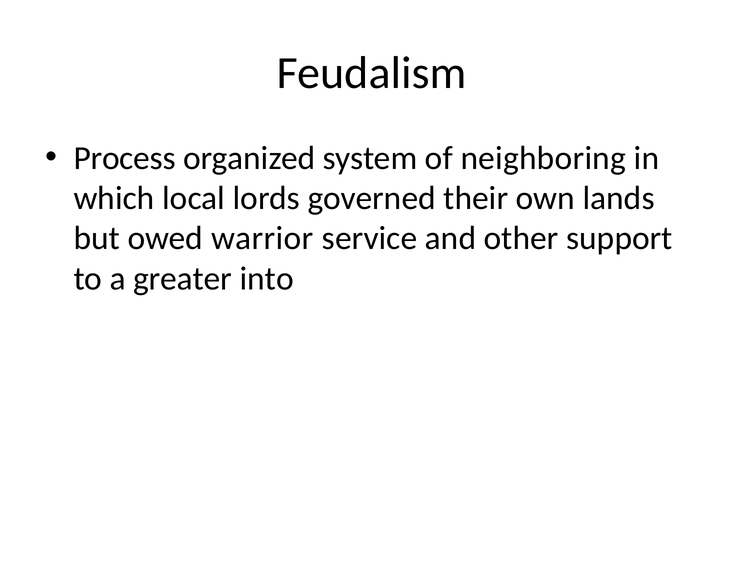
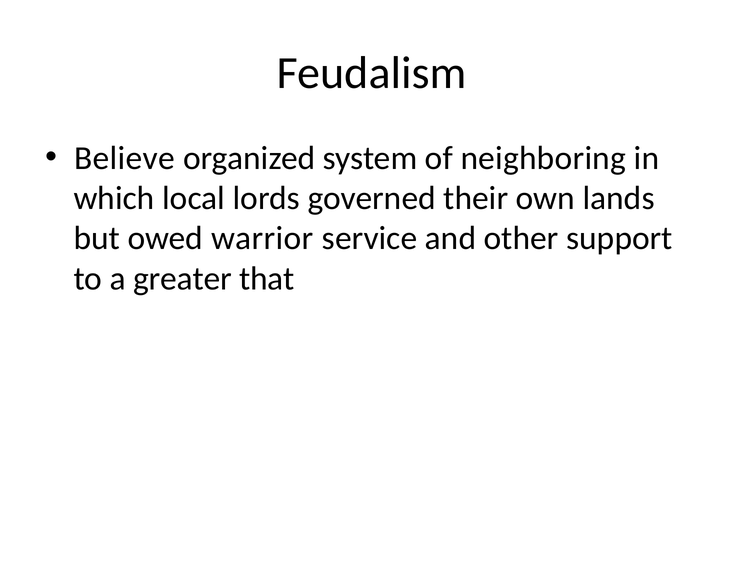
Process: Process -> Believe
into: into -> that
